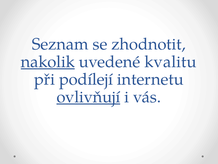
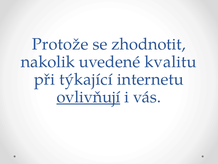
Seznam: Seznam -> Protože
nakolik underline: present -> none
podílejí: podílejí -> týkající
